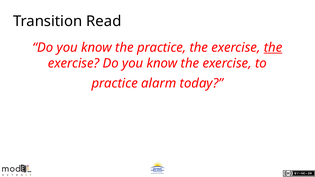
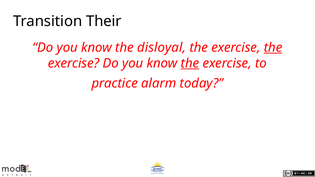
Read: Read -> Their
the practice: practice -> disloyal
the at (190, 63) underline: none -> present
